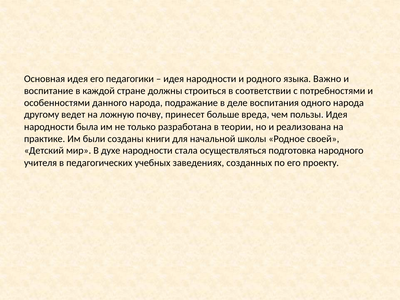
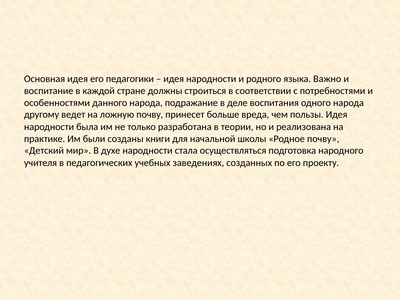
Родное своей: своей -> почву
